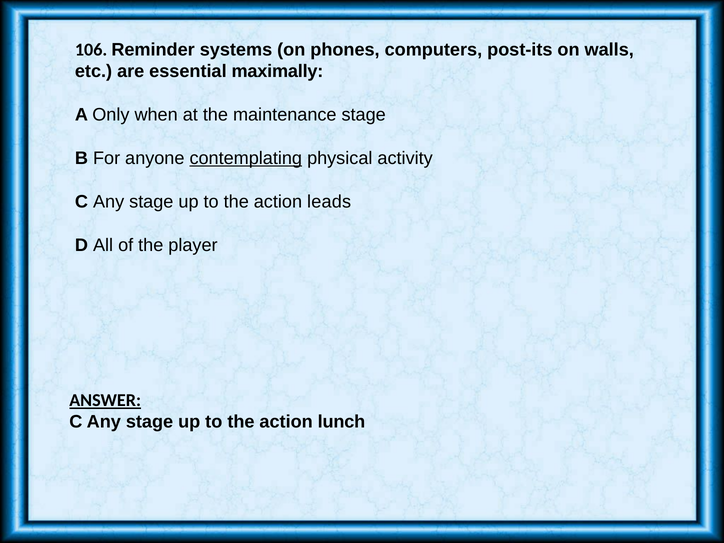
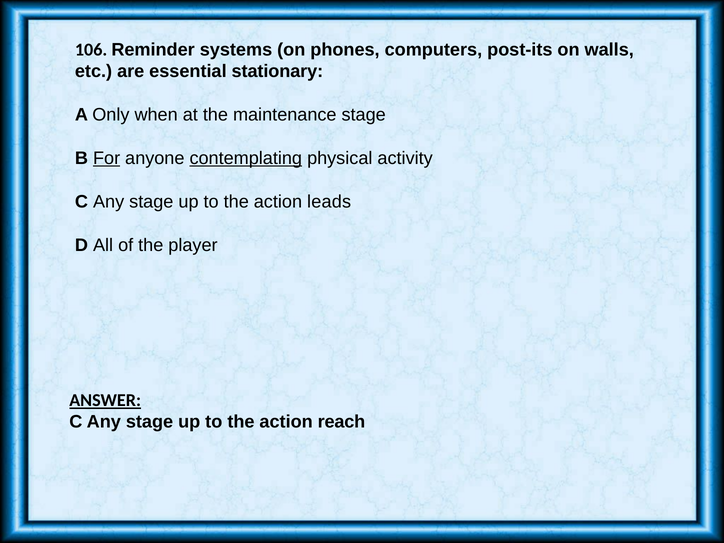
maximally: maximally -> stationary
For underline: none -> present
lunch: lunch -> reach
